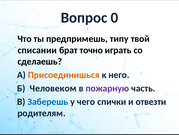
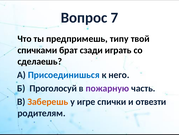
0: 0 -> 7
списании: списании -> спичками
точно: точно -> сзади
Присоединишься colour: orange -> blue
Человеком: Человеком -> Проголосуй
Заберешь colour: blue -> orange
чего: чего -> игре
